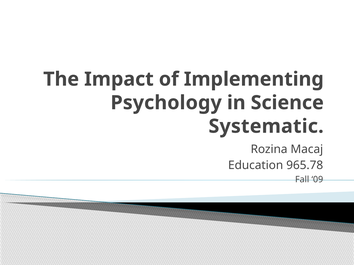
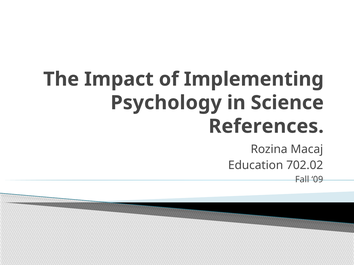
Systematic: Systematic -> References
965.78: 965.78 -> 702.02
